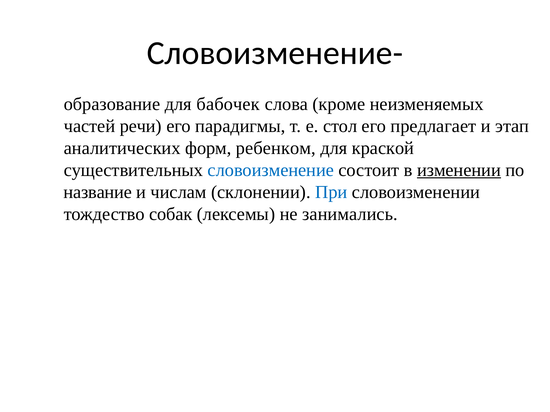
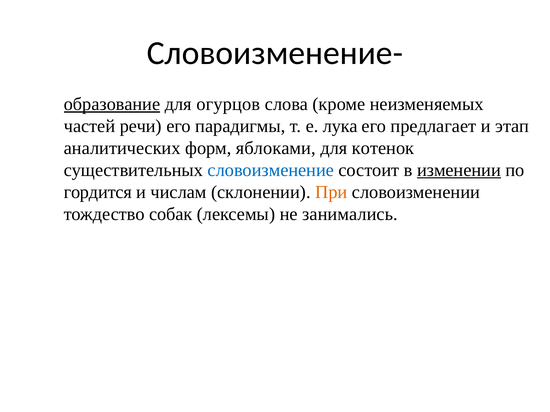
образование underline: none -> present
бабочек: бабочек -> огурцов
стол: стол -> лука
ребенком: ребенком -> яблоками
краской: краской -> котенок
название: название -> гордится
При colour: blue -> orange
